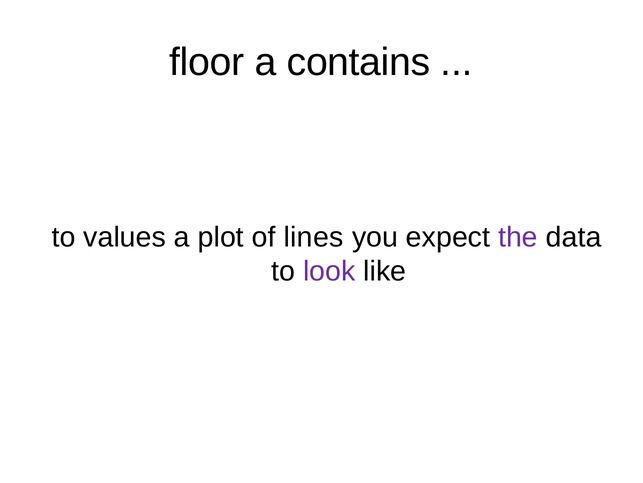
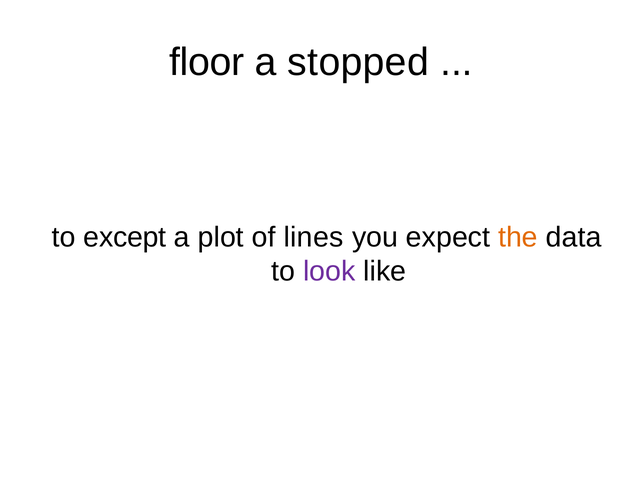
contains: contains -> stopped
values: values -> except
the colour: purple -> orange
